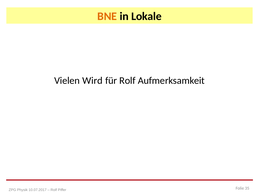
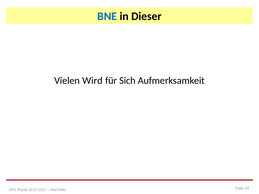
BNE colour: orange -> blue
Lokale: Lokale -> Dieser
für Rolf: Rolf -> Sich
